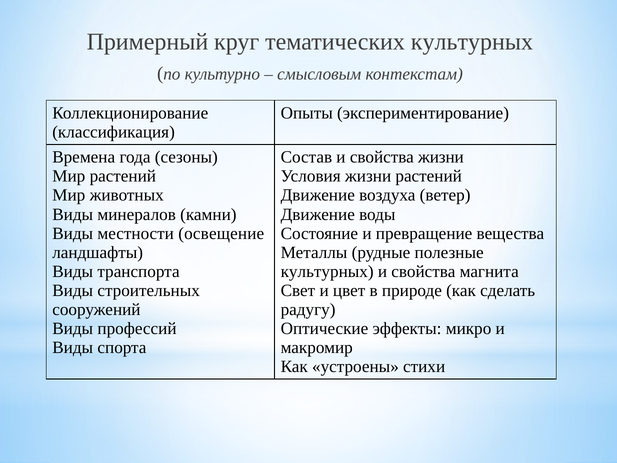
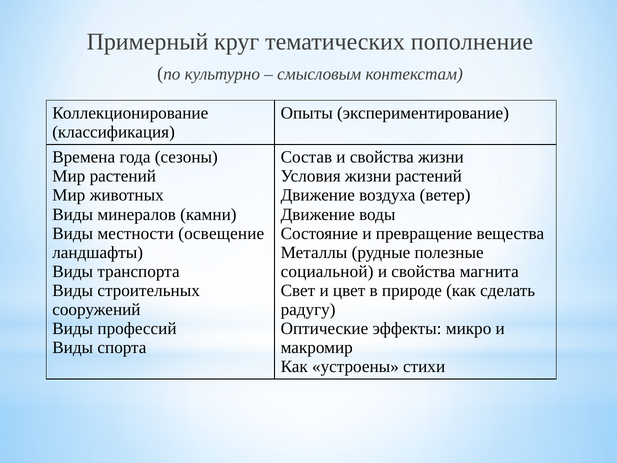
тематических культурных: культурных -> пополнение
культурных at (327, 271): культурных -> социальной
